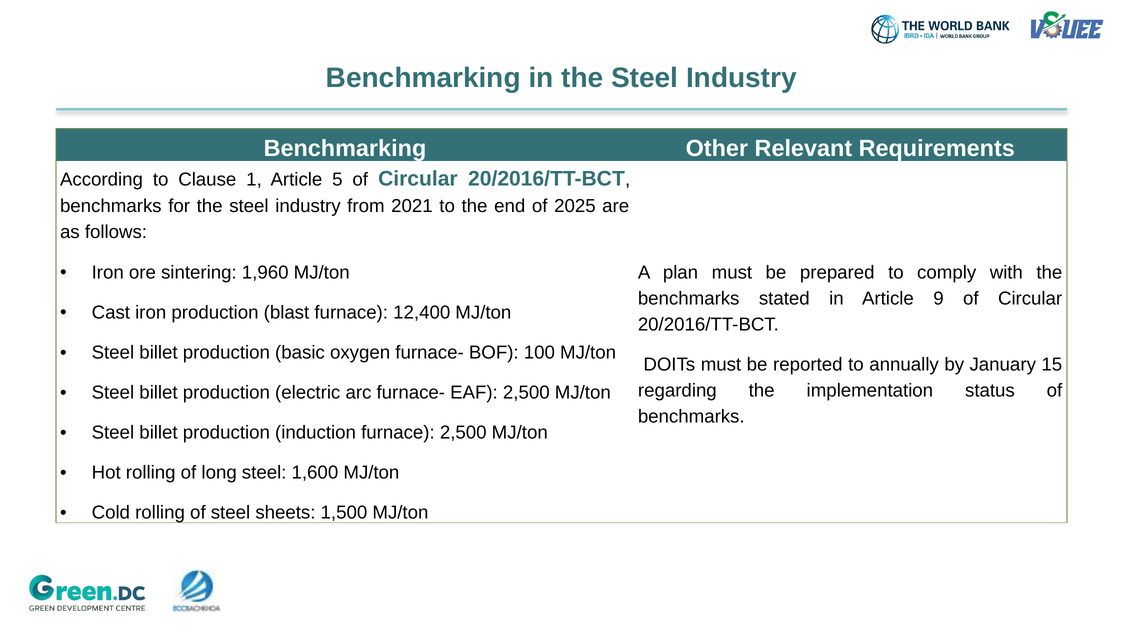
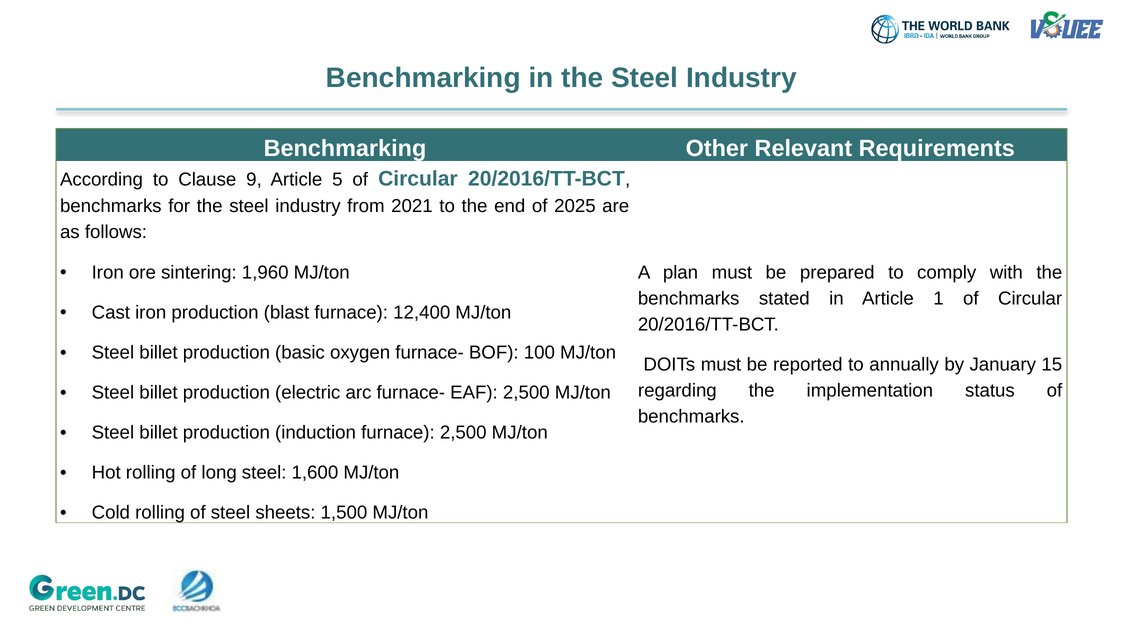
1: 1 -> 9
9: 9 -> 1
